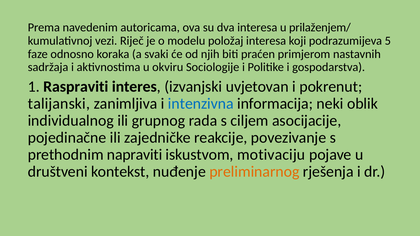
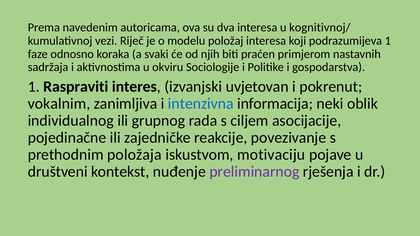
prilaženjem/: prilaženjem/ -> kognitivnoj/
podrazumijeva 5: 5 -> 1
talijanski: talijanski -> vokalnim
napraviti: napraviti -> položaja
preliminarnog colour: orange -> purple
